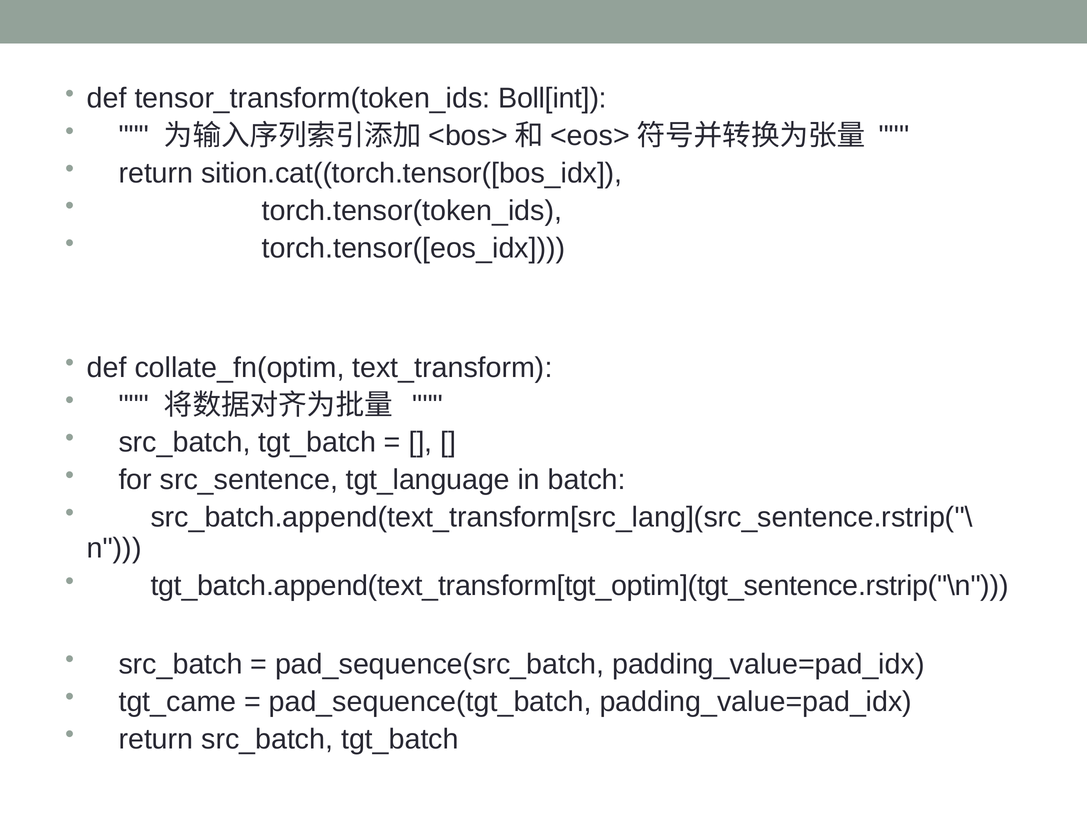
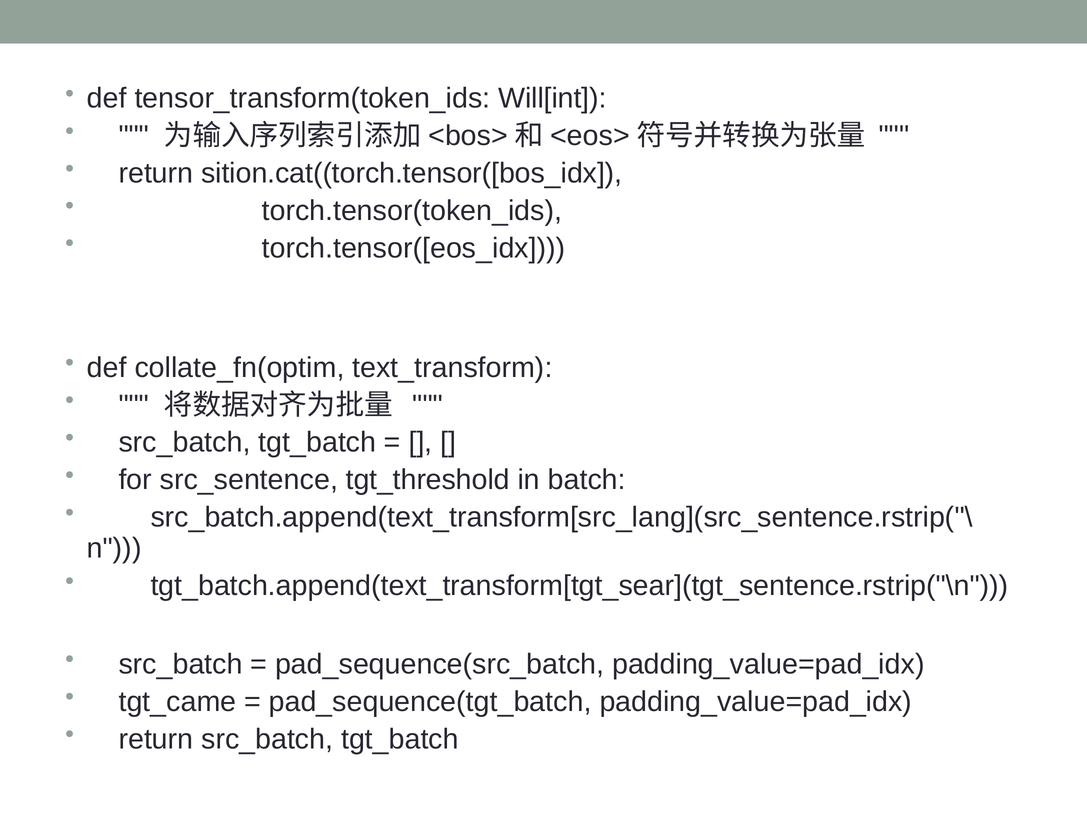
Boll[int: Boll[int -> Will[int
tgt_language: tgt_language -> tgt_threshold
tgt_batch.append(text_transform[tgt_optim](tgt_sentence.rstrip("\n: tgt_batch.append(text_transform[tgt_optim](tgt_sentence.rstrip("\n -> tgt_batch.append(text_transform[tgt_sear](tgt_sentence.rstrip("\n
